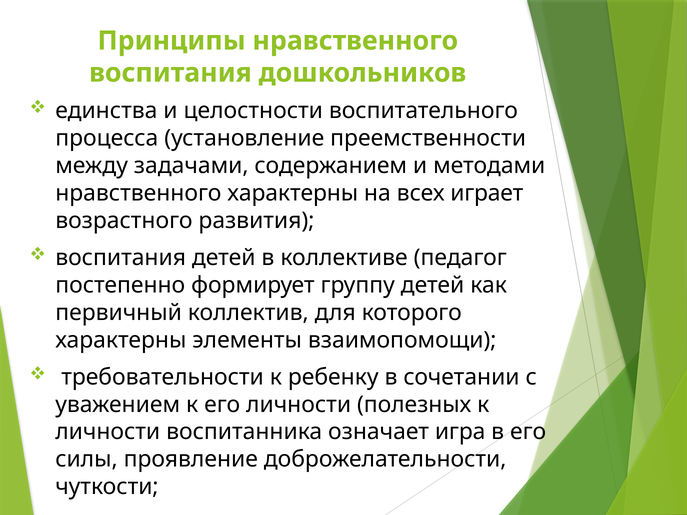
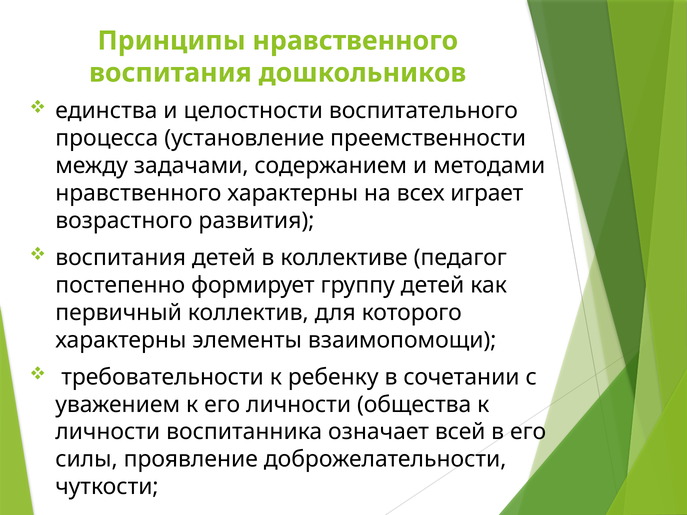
полезных: полезных -> общества
игра: игра -> всей
